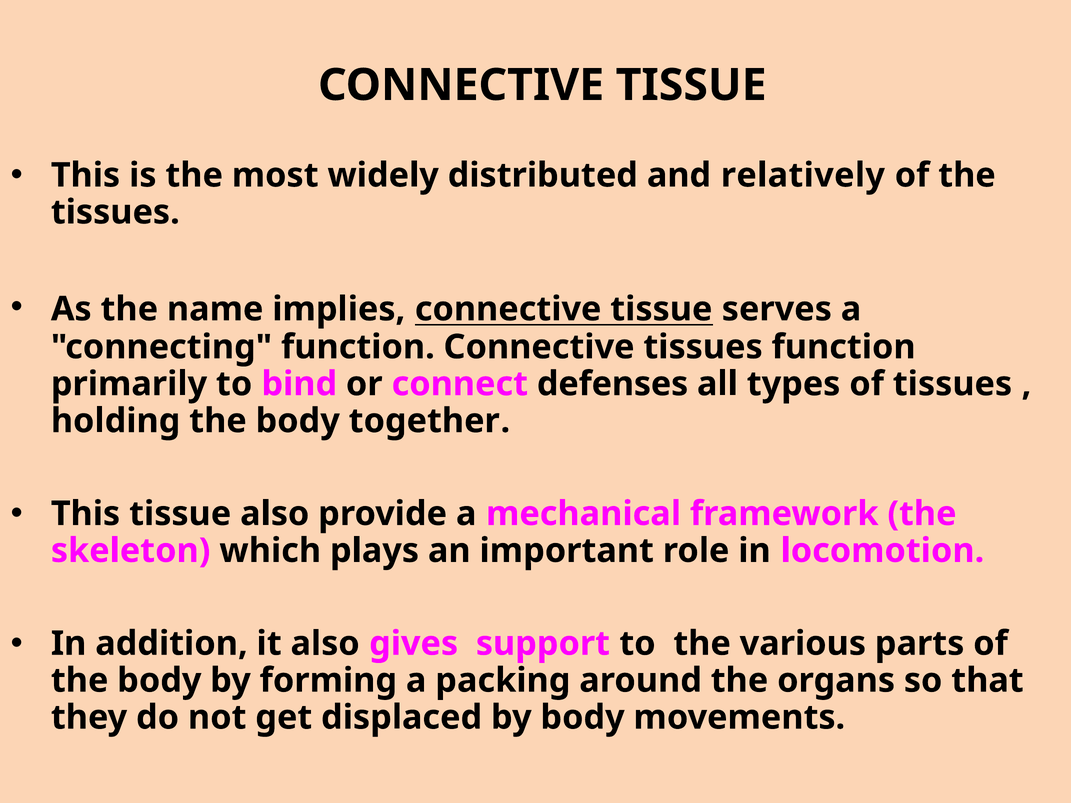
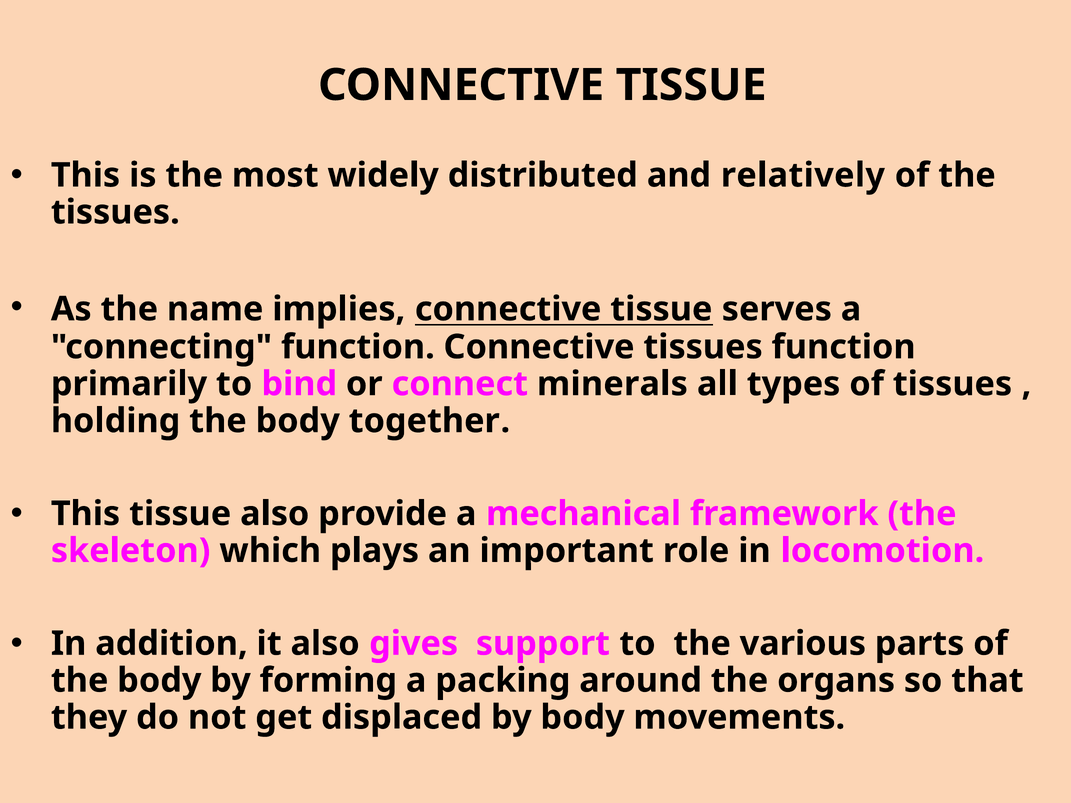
defenses: defenses -> minerals
